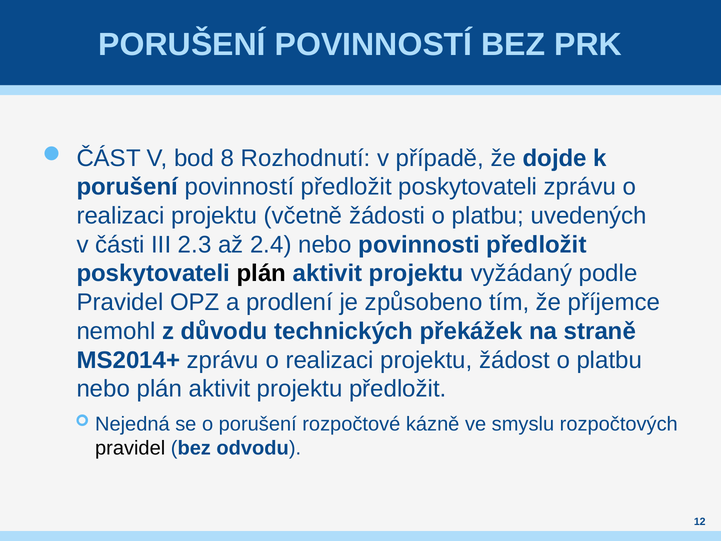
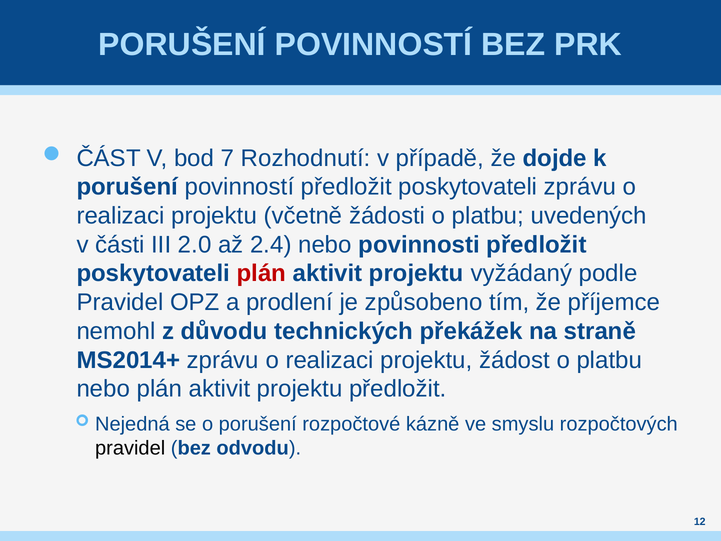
8: 8 -> 7
2.3: 2.3 -> 2.0
plán at (261, 273) colour: black -> red
